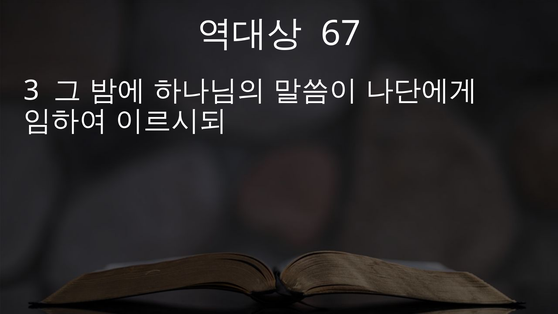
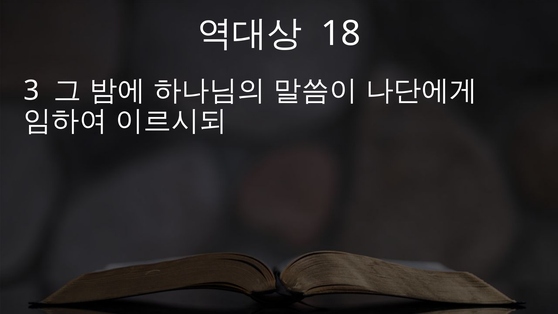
67: 67 -> 18
